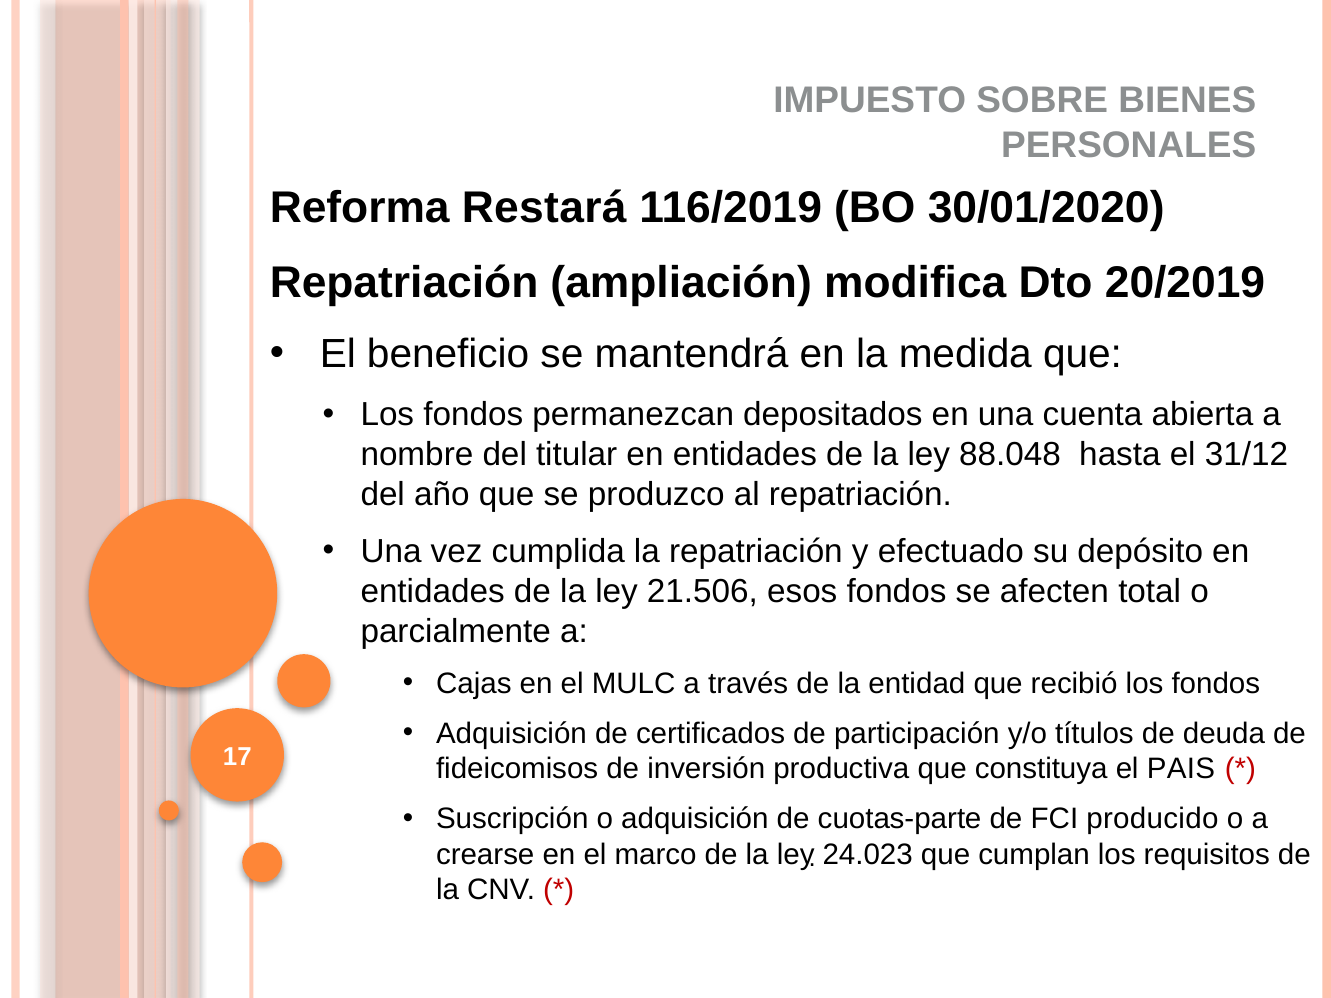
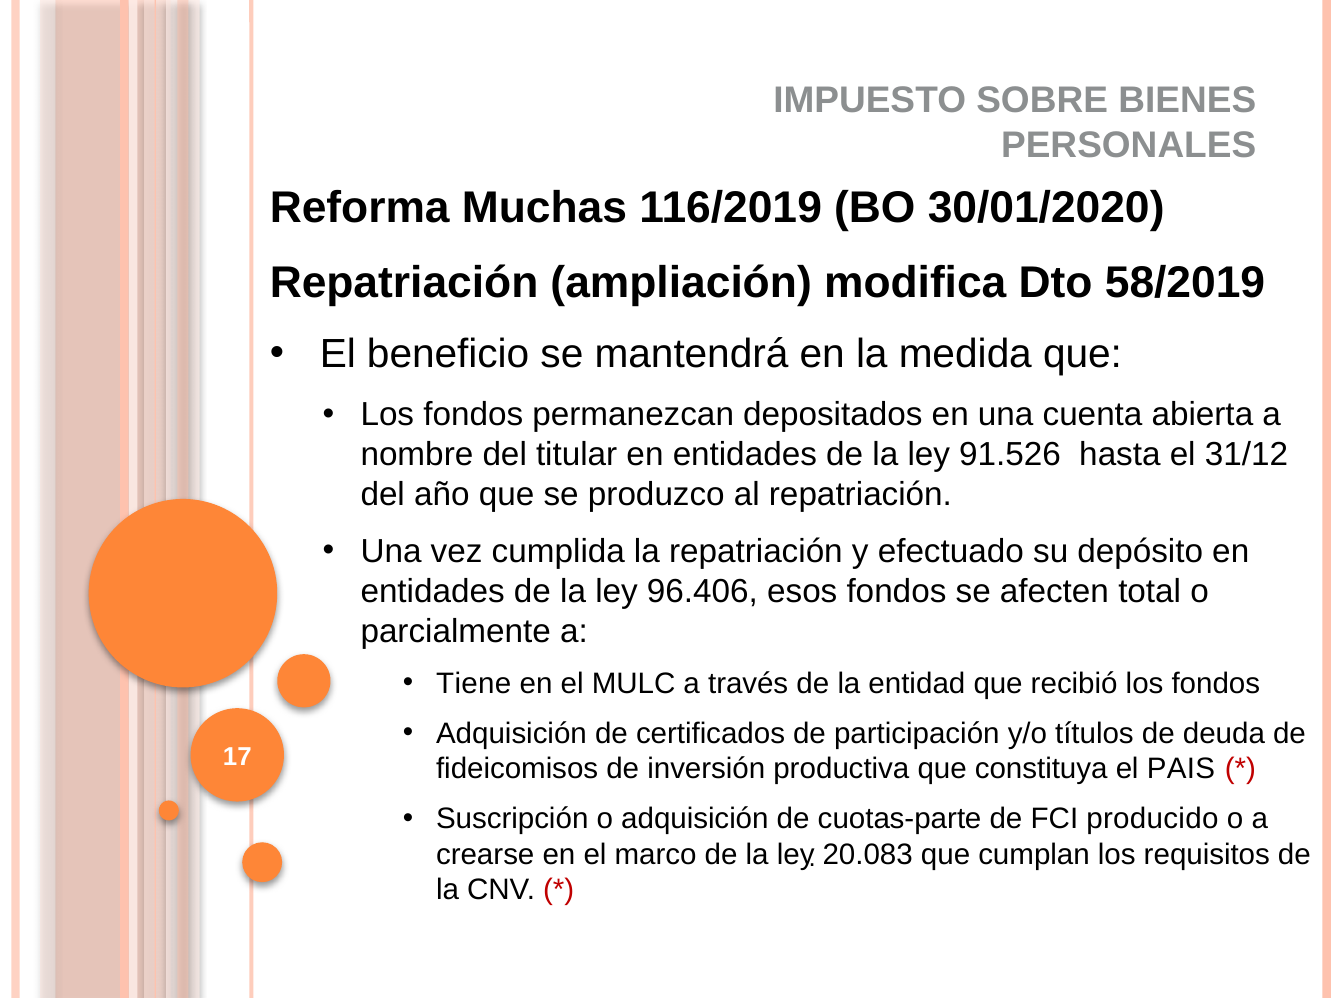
Restará: Restará -> Muchas
20/2019: 20/2019 -> 58/2019
88.048: 88.048 -> 91.526
21.506: 21.506 -> 96.406
Cajas: Cajas -> Tiene
24.023: 24.023 -> 20.083
